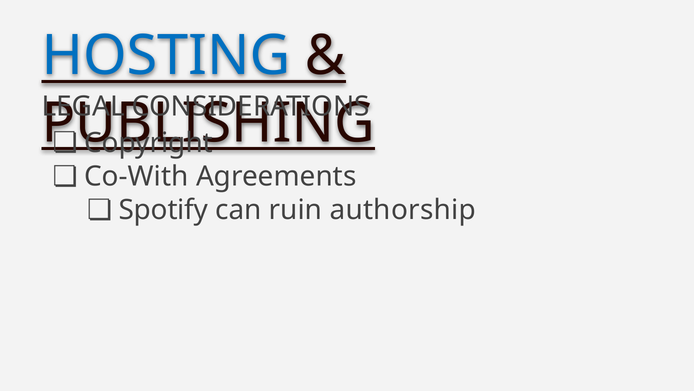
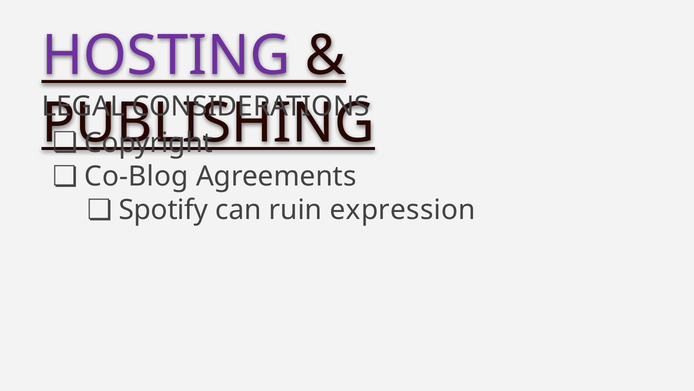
HOSTING colour: blue -> purple
Co-With: Co-With -> Co-Blog
authorship: authorship -> expression
